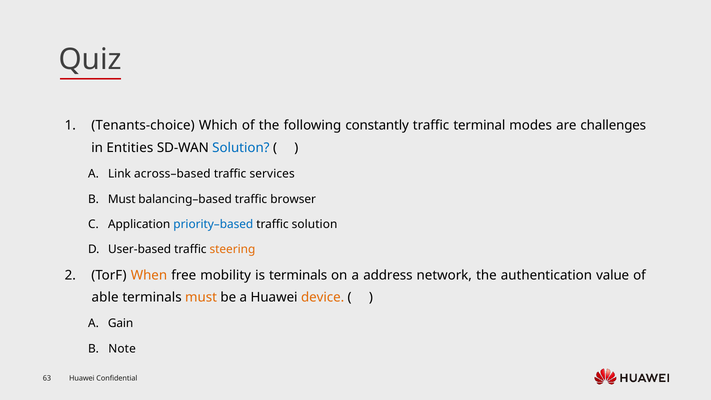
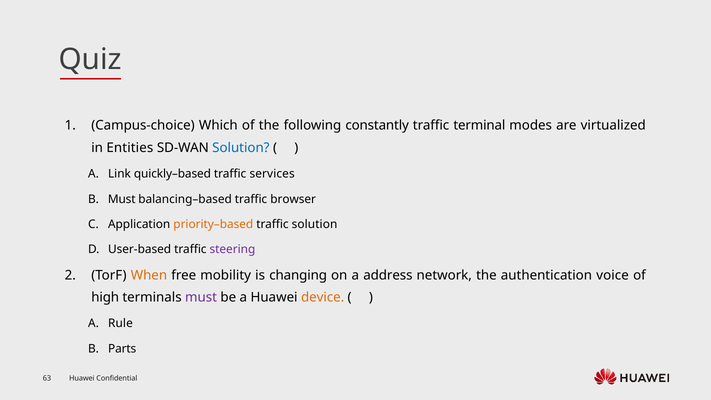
Tenants-choice: Tenants-choice -> Campus-choice
challenges: challenges -> virtualized
across–based: across–based -> quickly–based
priority–based colour: blue -> orange
steering colour: orange -> purple
is terminals: terminals -> changing
value: value -> voice
able: able -> high
must at (201, 298) colour: orange -> purple
Gain: Gain -> Rule
Note: Note -> Parts
